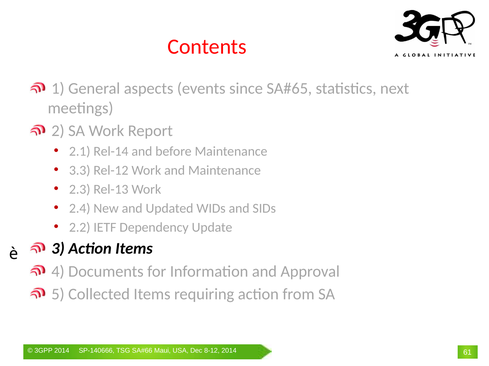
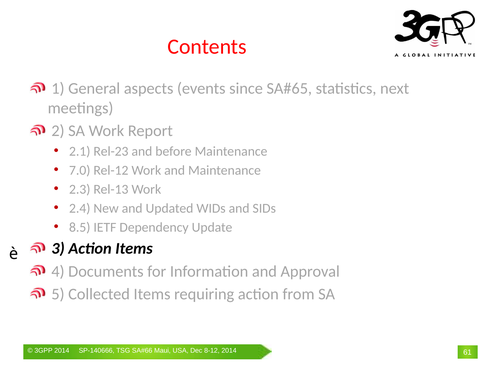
Rel-14: Rel-14 -> Rel-23
3.3: 3.3 -> 7.0
2.2: 2.2 -> 8.5
